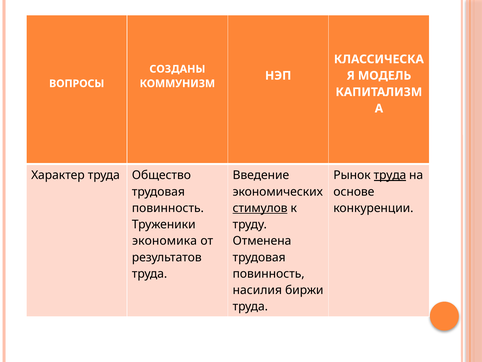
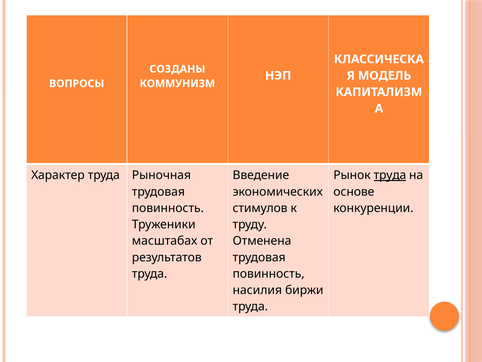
Общество: Общество -> Рыночная
стимулов underline: present -> none
экономика: экономика -> масштабах
